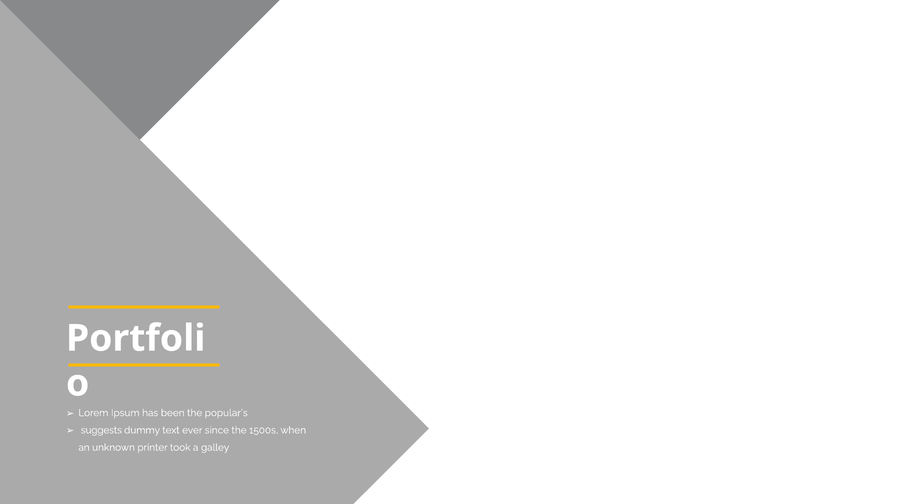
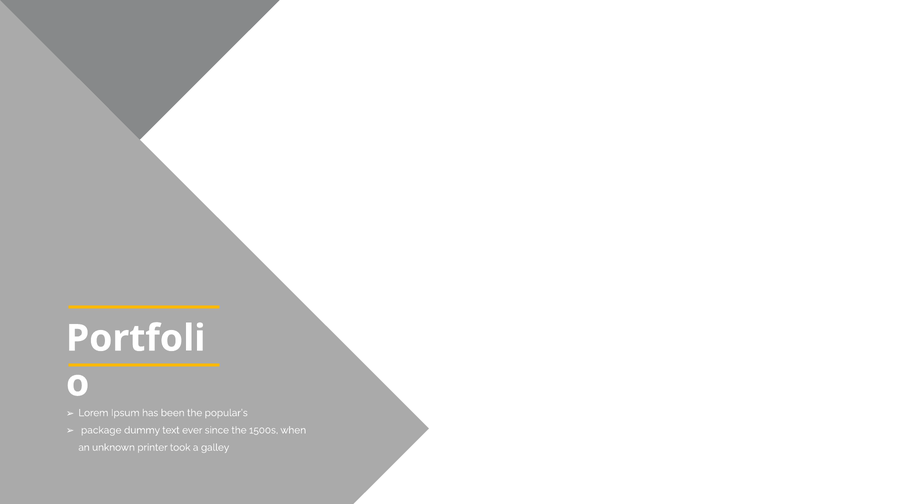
suggests: suggests -> package
